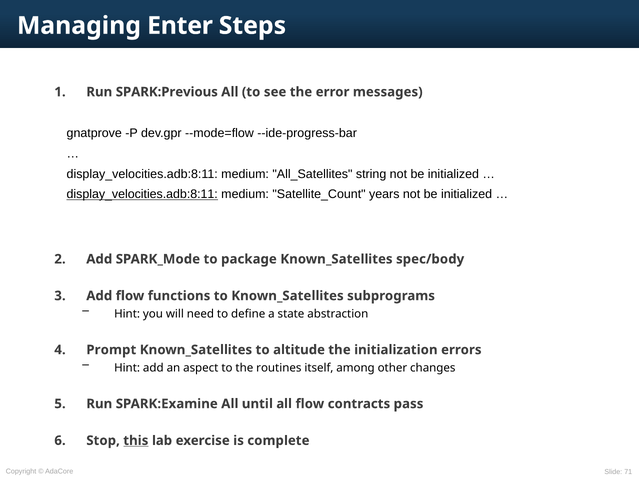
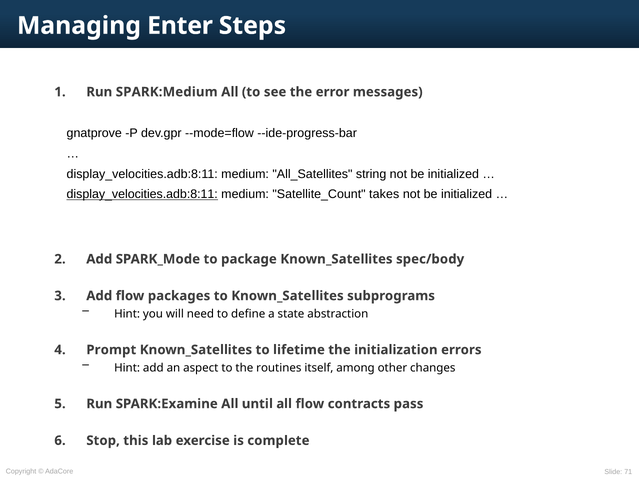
SPARK:Previous: SPARK:Previous -> SPARK:Medium
years: years -> takes
functions: functions -> packages
altitude: altitude -> lifetime
this underline: present -> none
